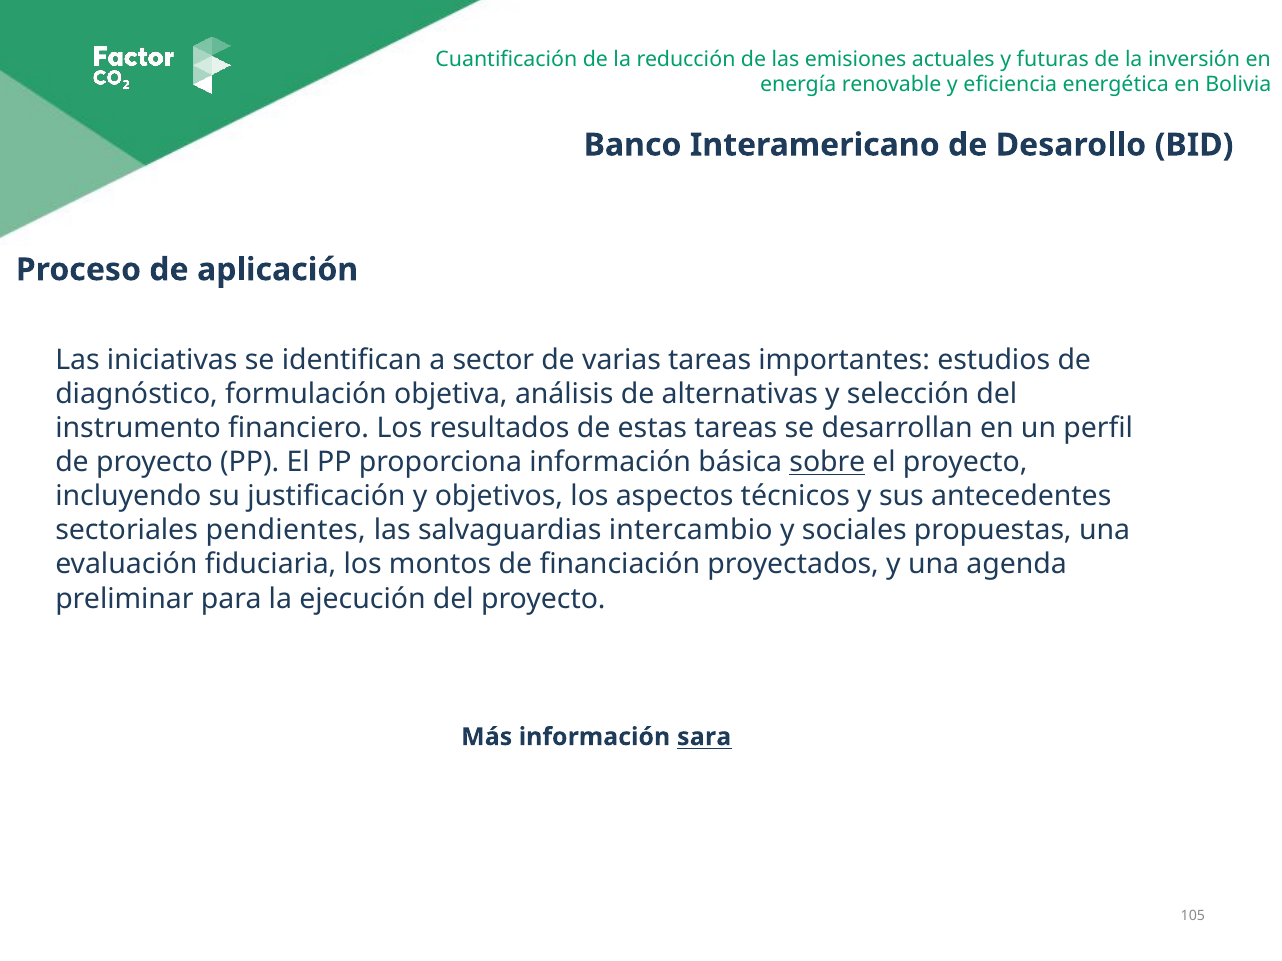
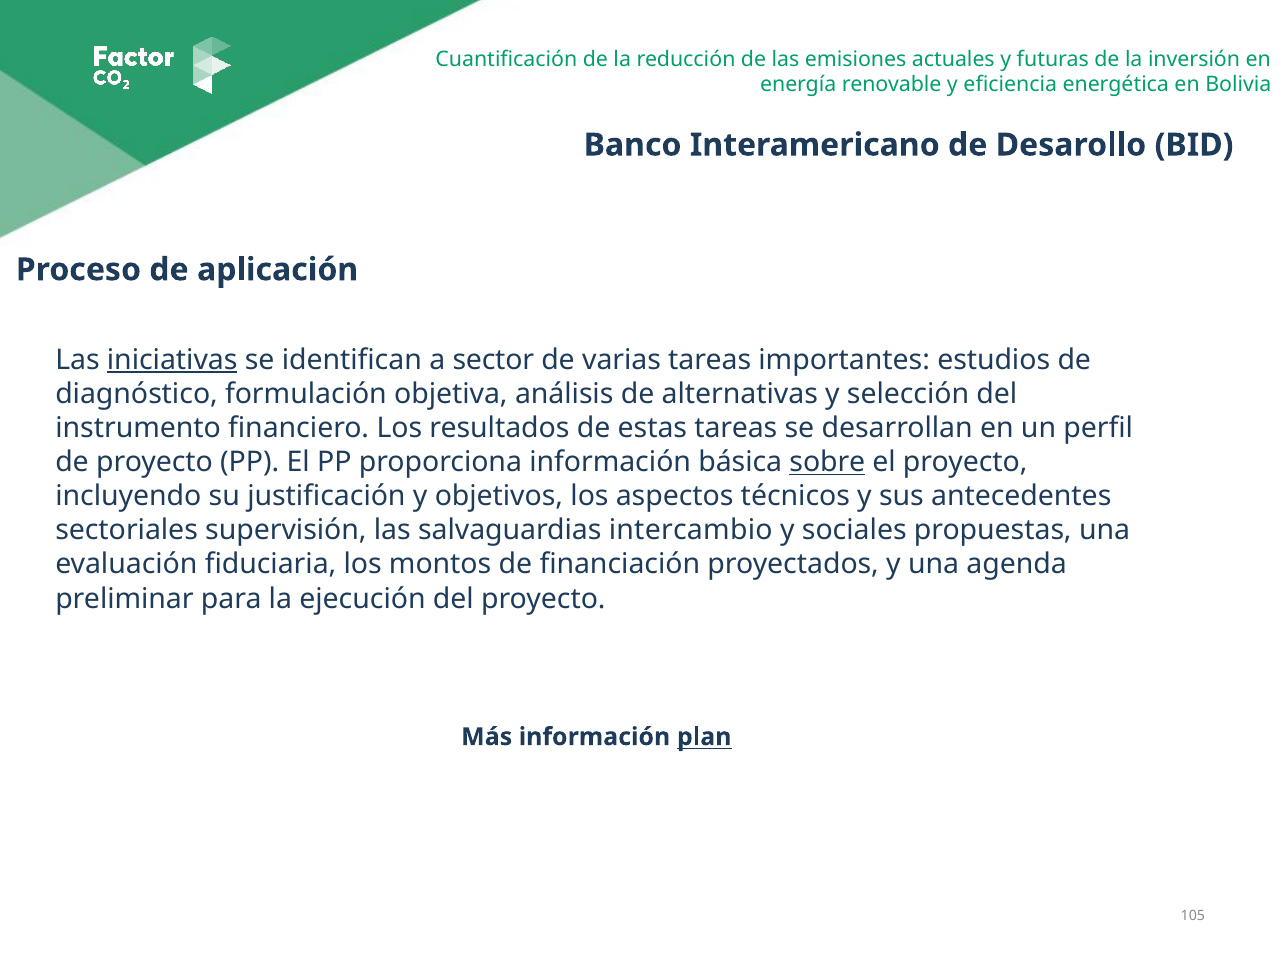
iniciativas underline: none -> present
pendientes: pendientes -> supervisión
sara: sara -> plan
